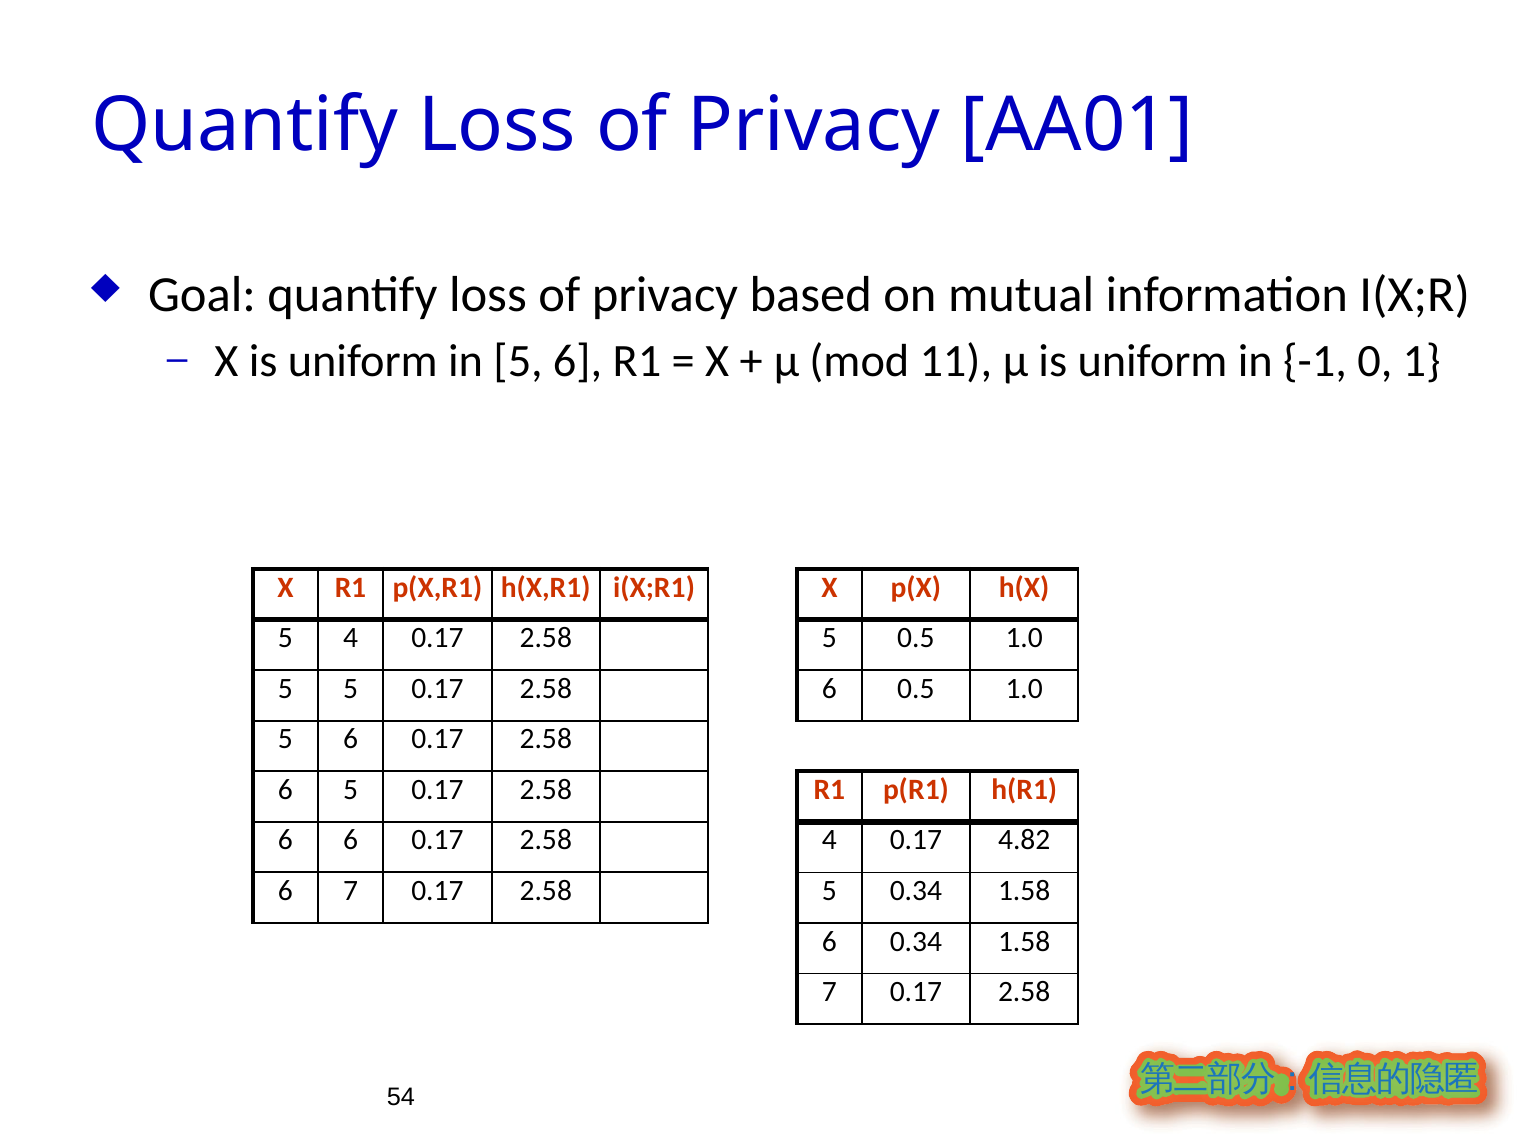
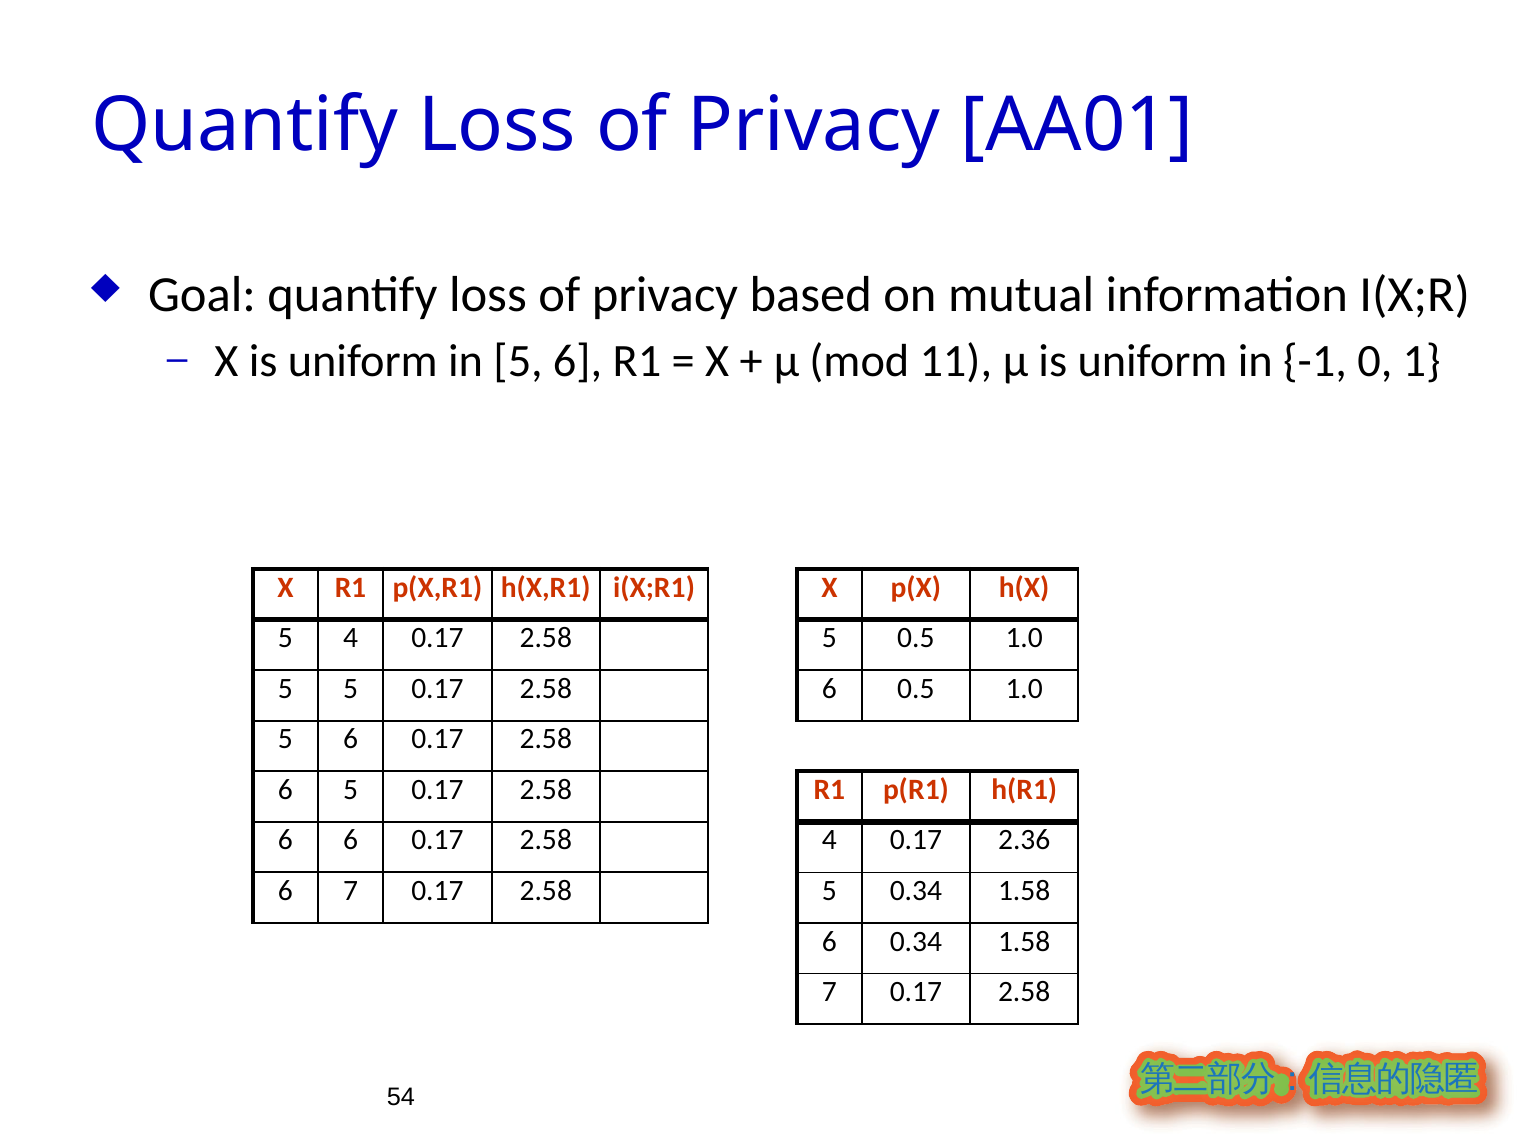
4.82: 4.82 -> 2.36
